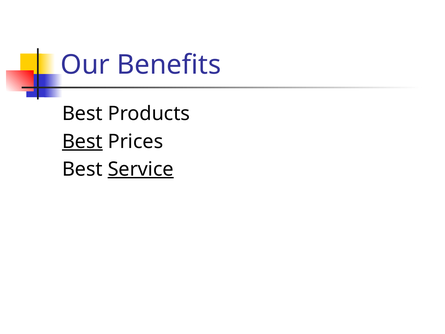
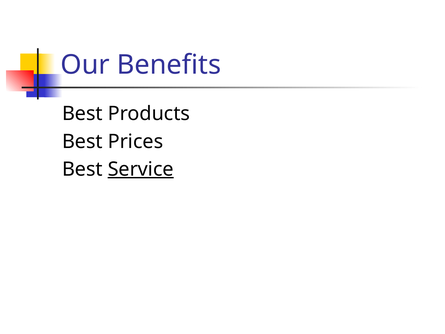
Best at (82, 141) underline: present -> none
